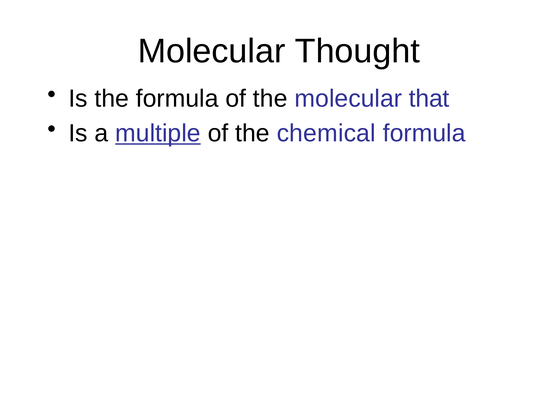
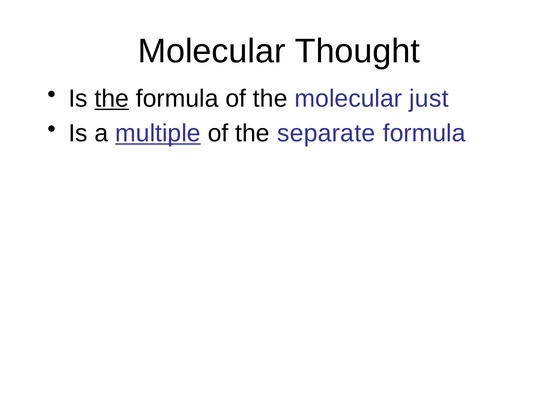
the at (112, 98) underline: none -> present
that: that -> just
chemical: chemical -> separate
